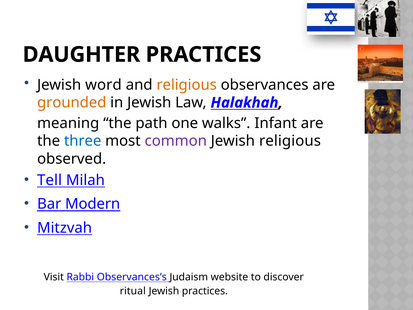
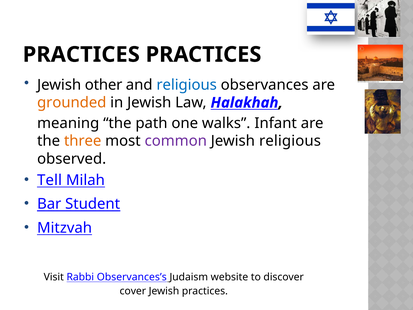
DAUGHTER at (81, 55): DAUGHTER -> PRACTICES
word: word -> other
religious at (187, 85) colour: orange -> blue
three colour: blue -> orange
Modern: Modern -> Student
ritual: ritual -> cover
